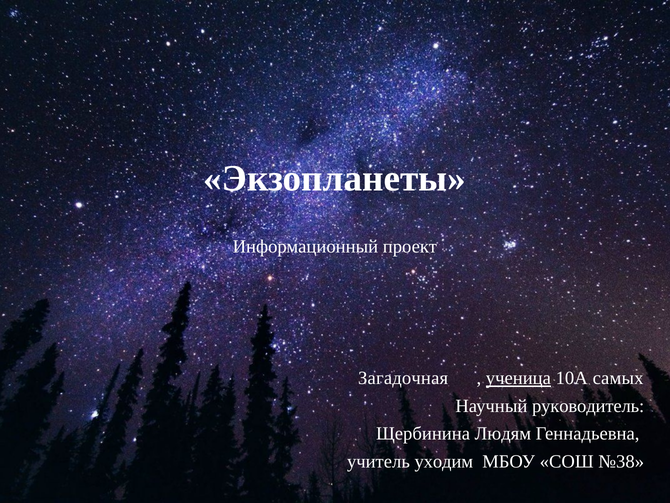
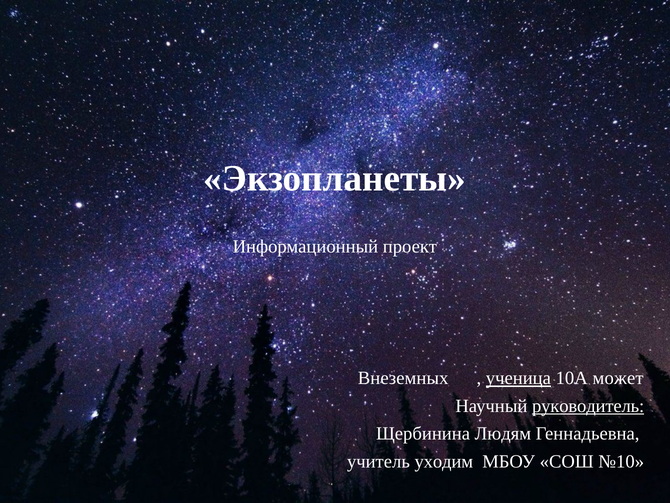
Загадочная: Загадочная -> Внеземных
самых: самых -> может
руководитель underline: none -> present
№38: №38 -> №10
